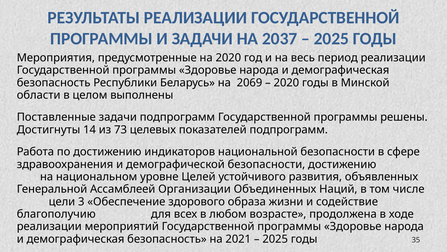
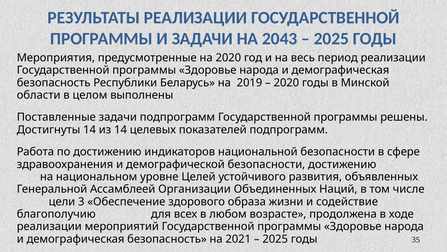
2037: 2037 -> 2043
2069: 2069 -> 2019
из 73: 73 -> 14
